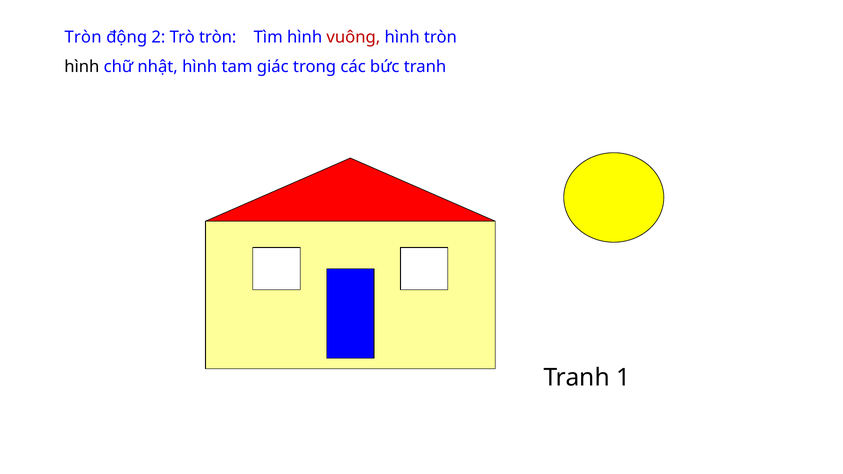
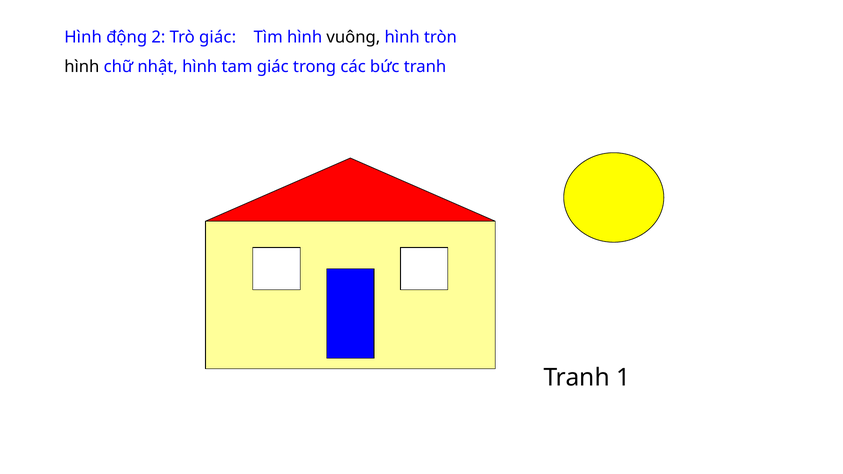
Tròn at (83, 37): Tròn -> Hình
Trò tròn: tròn -> giác
vuông colour: red -> black
